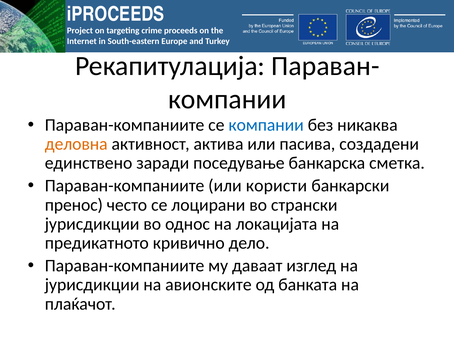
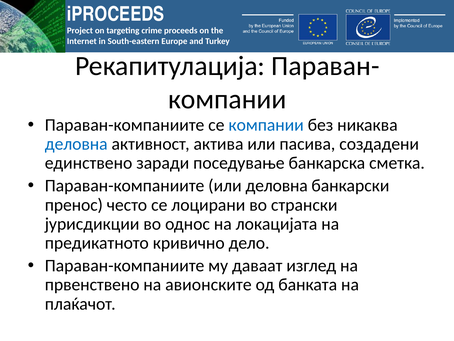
деловна at (76, 144) colour: orange -> blue
или користи: користи -> деловна
јурисдикции at (92, 284): јурисдикции -> првенствено
